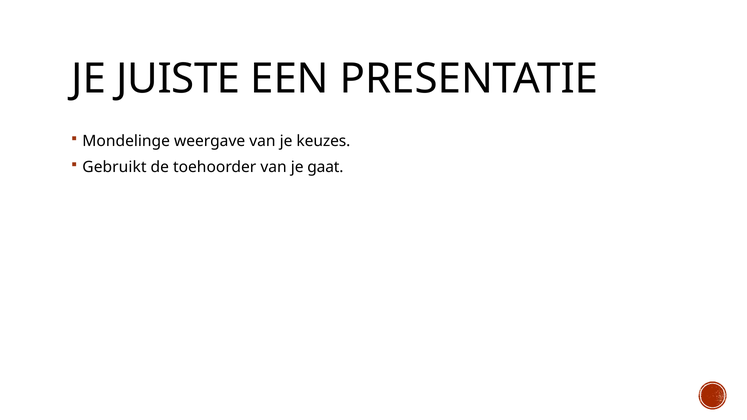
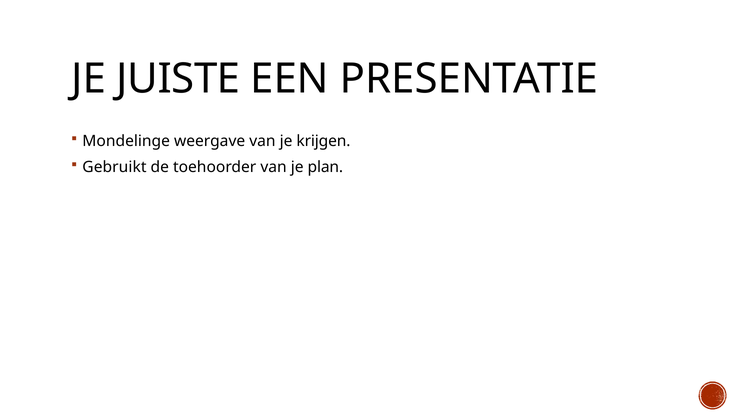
keuzes: keuzes -> krijgen
gaat: gaat -> plan
